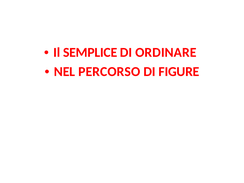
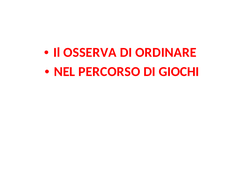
SEMPLICE: SEMPLICE -> OSSERVA
FIGURE: FIGURE -> GIOCHI
